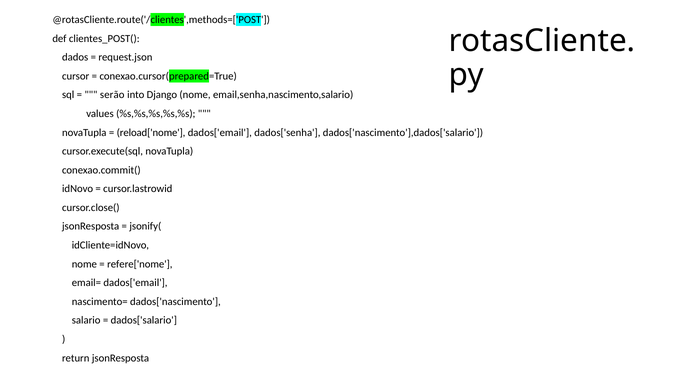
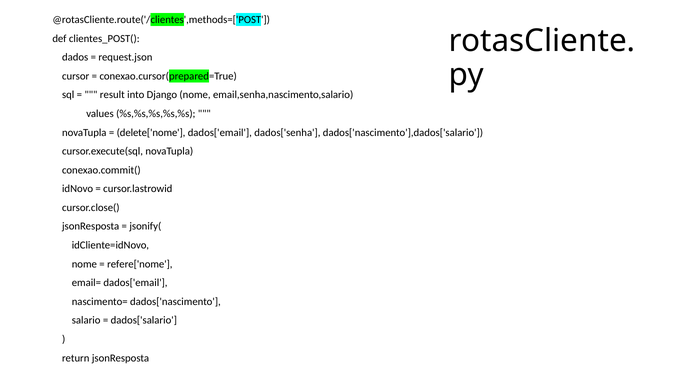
serão: serão -> result
reload['nome: reload['nome -> delete['nome
